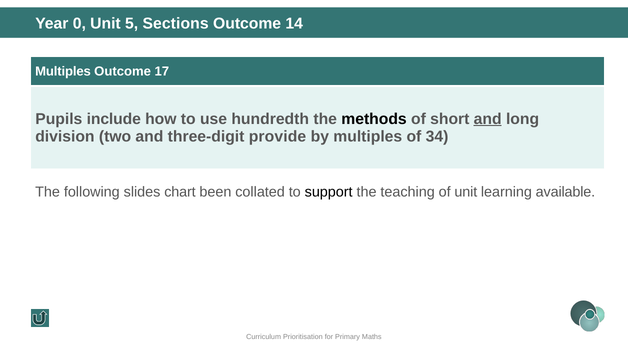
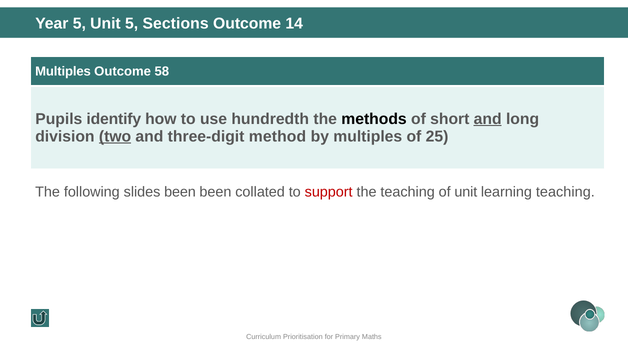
Year 0: 0 -> 5
17: 17 -> 58
include: include -> identify
two underline: none -> present
provide: provide -> method
34: 34 -> 25
slides chart: chart -> been
support colour: black -> red
learning available: available -> teaching
